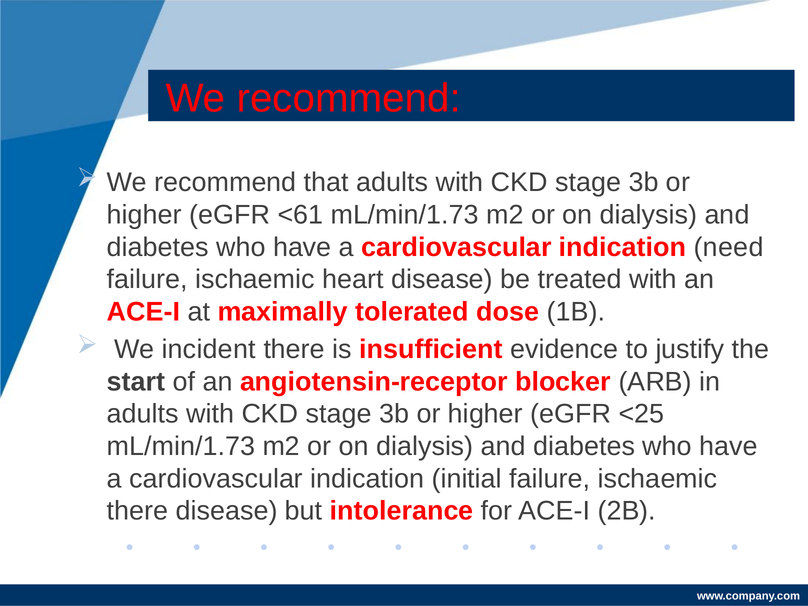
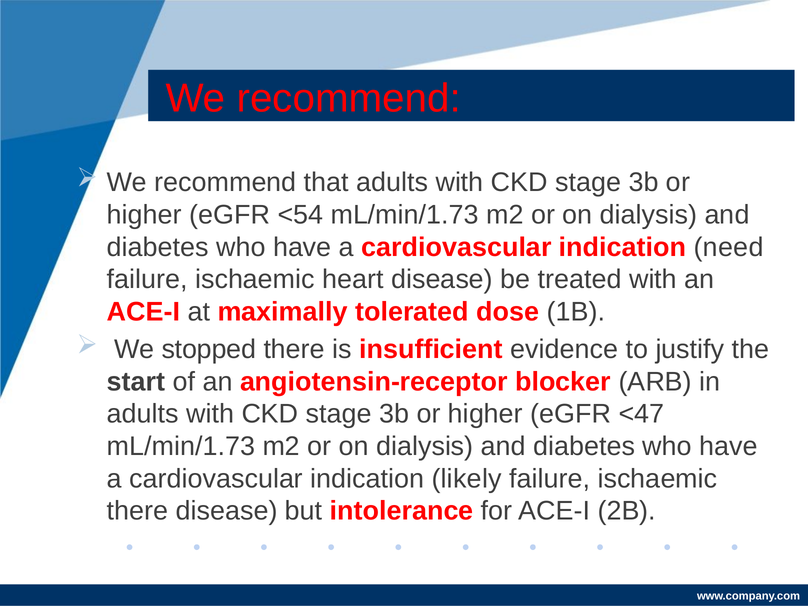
<61: <61 -> <54
incident: incident -> stopped
<25: <25 -> <47
initial: initial -> likely
